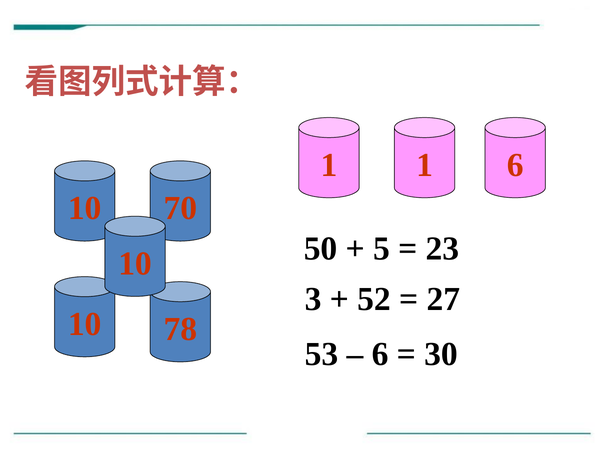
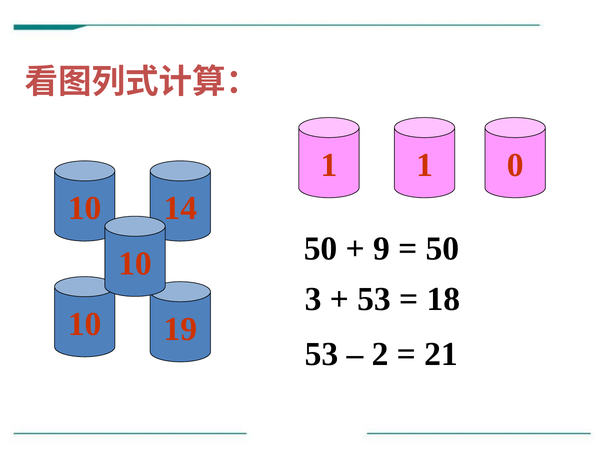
1 6: 6 -> 0
70: 70 -> 14
5: 5 -> 9
23 at (442, 249): 23 -> 50
52 at (374, 299): 52 -> 53
27: 27 -> 18
78: 78 -> 19
6 at (380, 354): 6 -> 2
30: 30 -> 21
